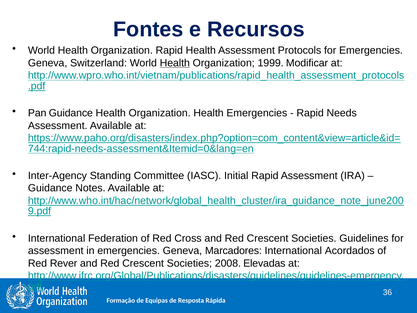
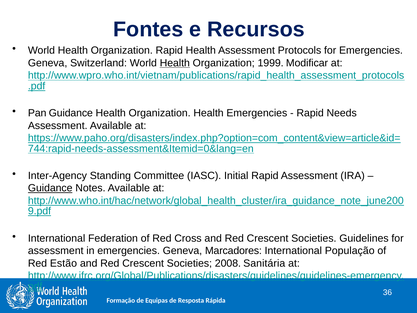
Guidance at (50, 188) underline: none -> present
Acordados: Acordados -> População
Rever: Rever -> Estão
Elevadas: Elevadas -> Sanitária
